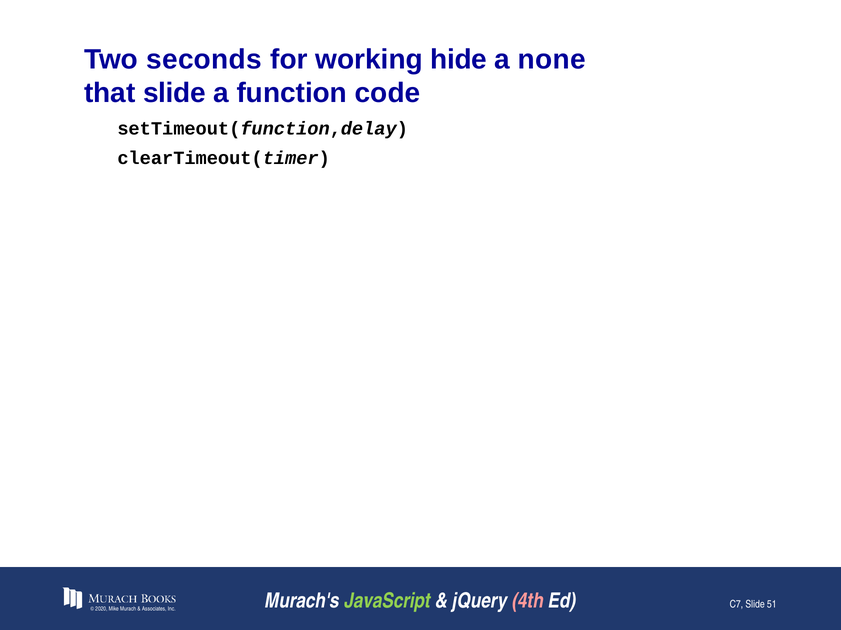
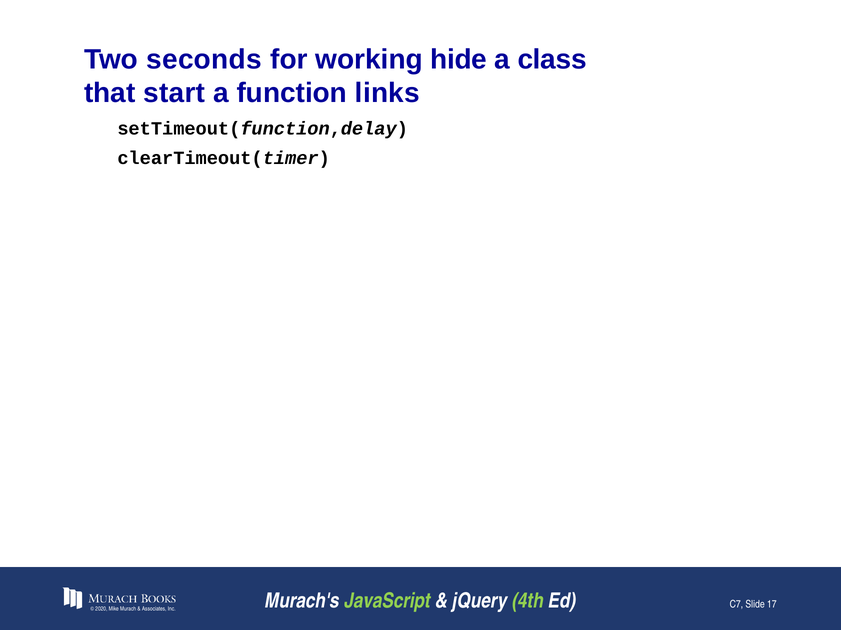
none: none -> class
that slide: slide -> start
code: code -> links
4th colour: pink -> light green
51: 51 -> 17
